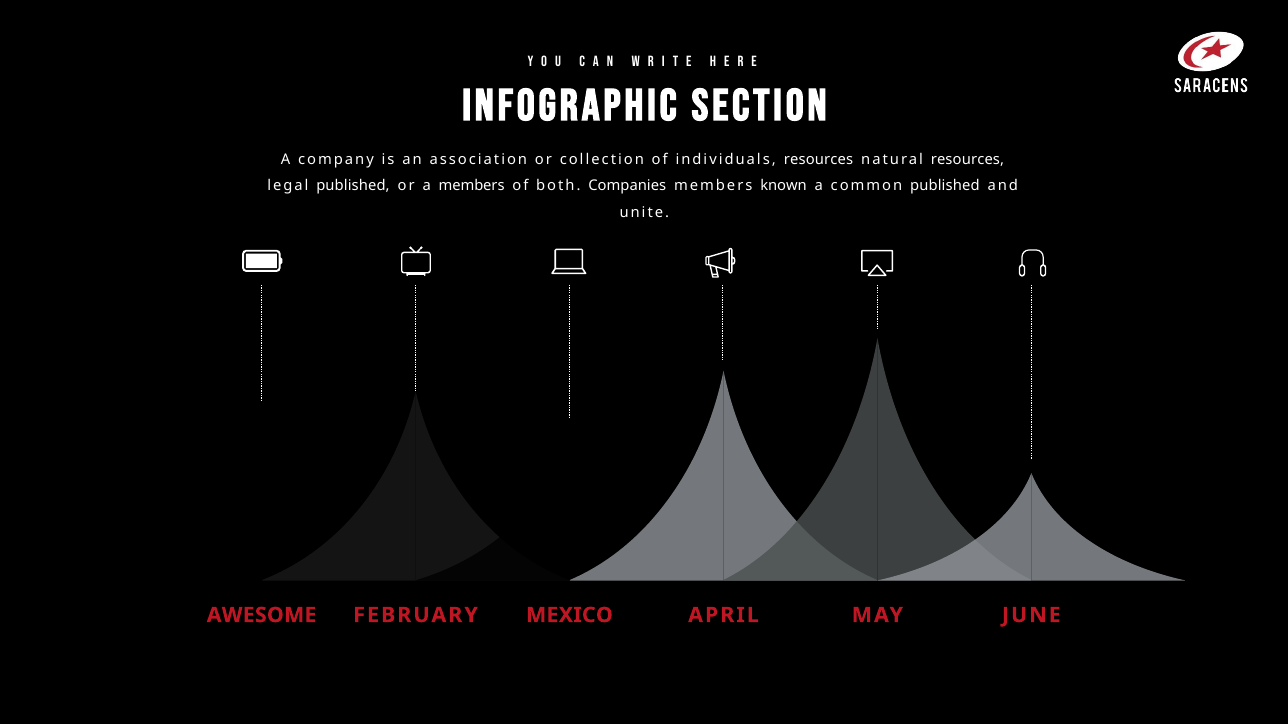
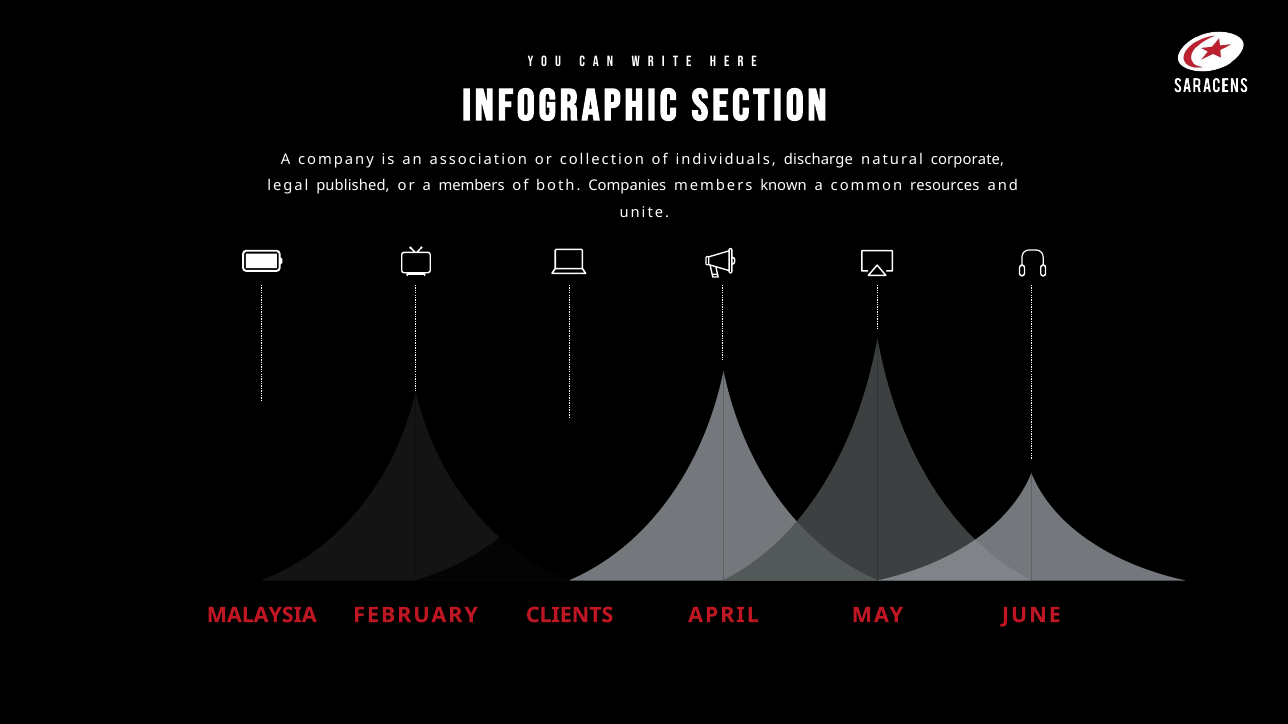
individuals resources: resources -> discharge
natural resources: resources -> corporate
common published: published -> resources
AWESOME: AWESOME -> MALAYSIA
MEXICO: MEXICO -> CLIENTS
